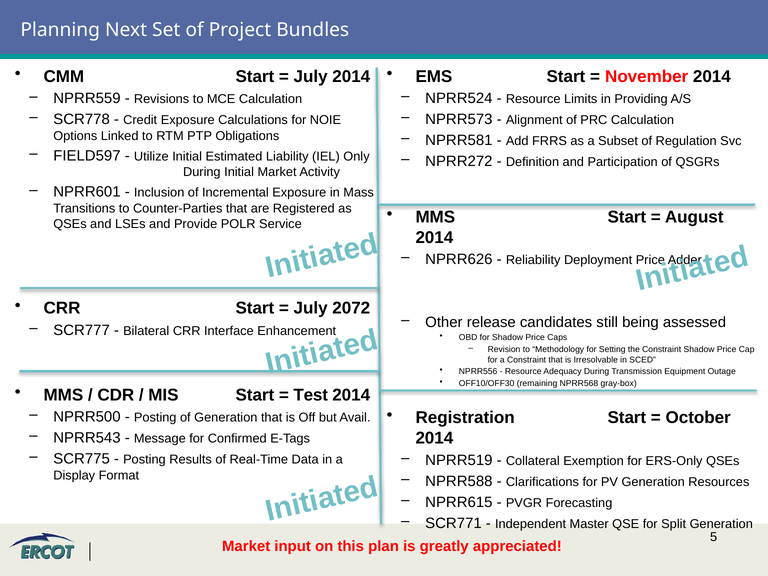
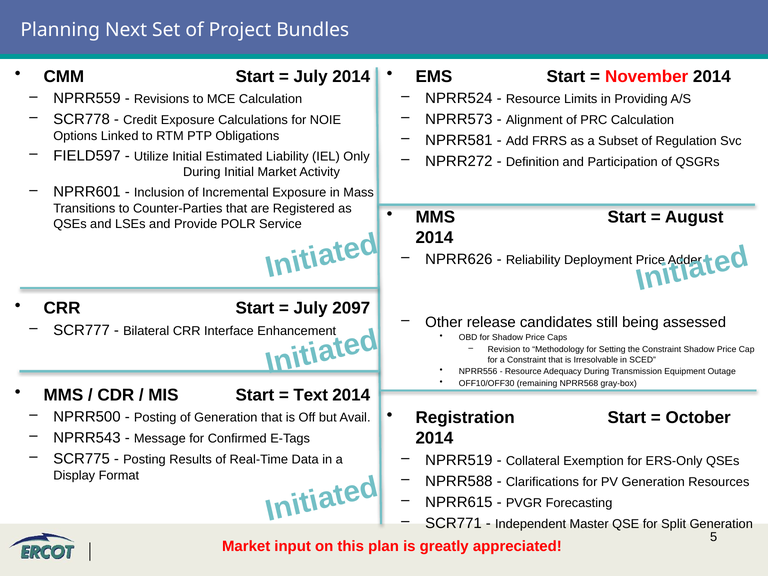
2072: 2072 -> 2097
Test: Test -> Text
